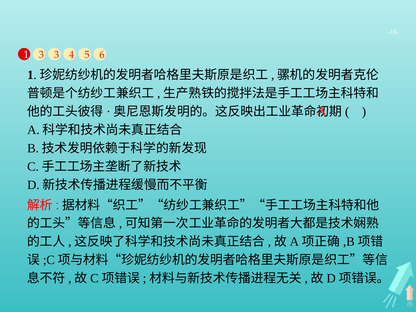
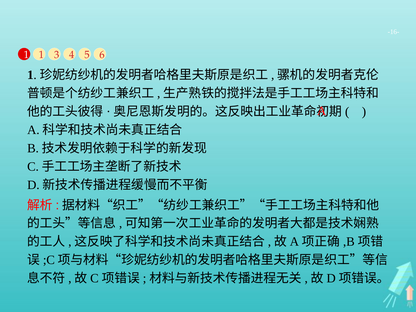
1 3: 3 -> 1
